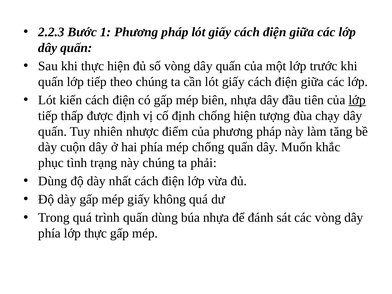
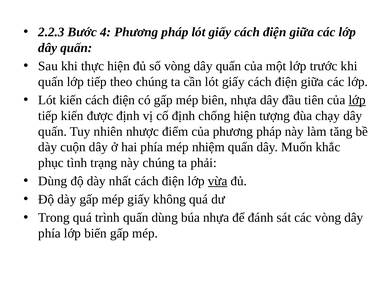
1: 1 -> 4
tiếp thấp: thấp -> kiến
mép chống: chống -> nhiệm
vừa underline: none -> present
lớp thực: thực -> biến
